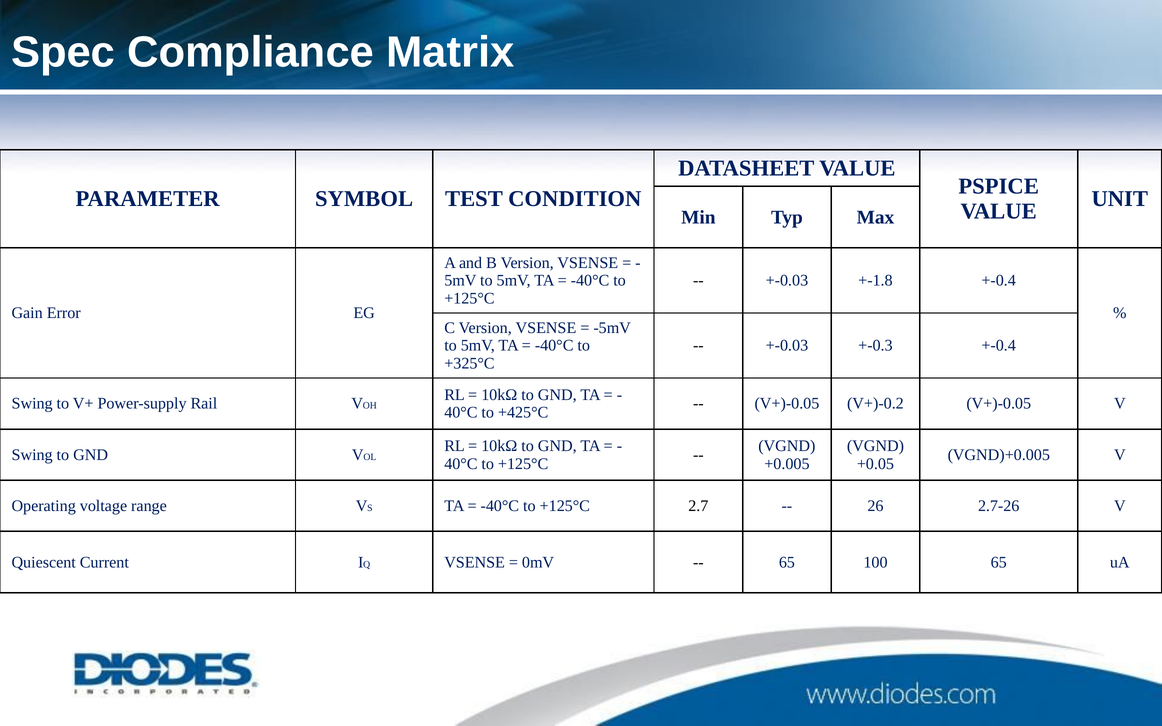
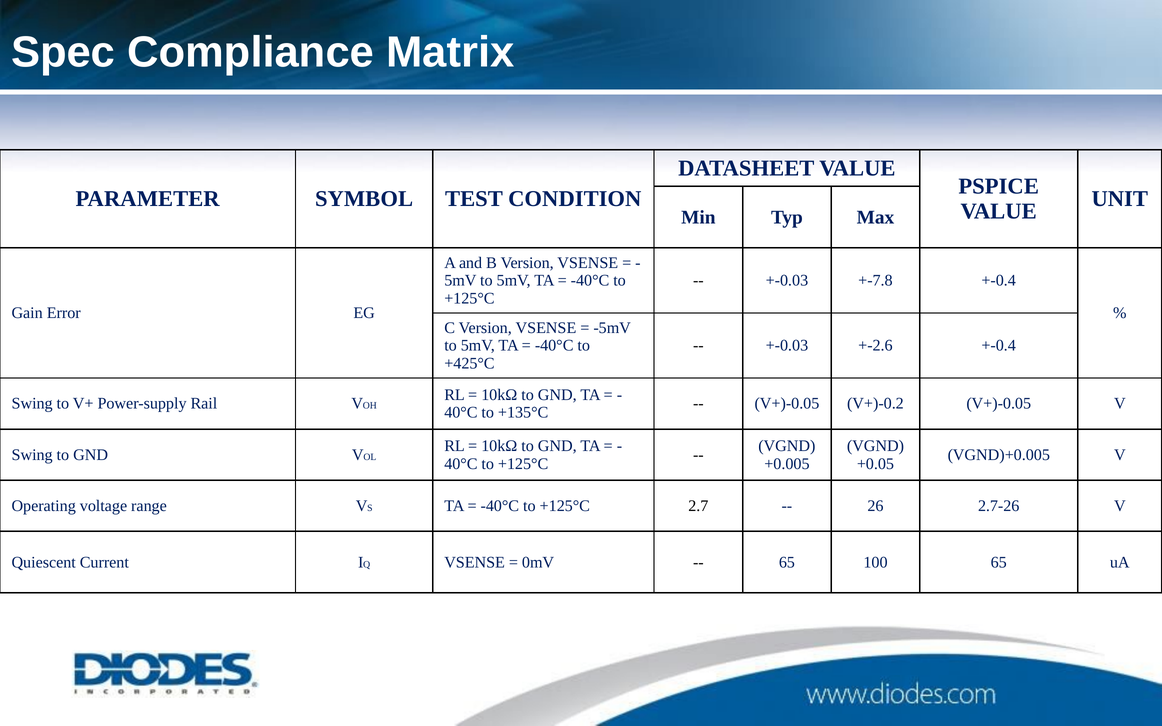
+-1.8: +-1.8 -> +-7.8
+-0.3: +-0.3 -> +-2.6
+325°C: +325°C -> +425°C
+425°C: +425°C -> +135°C
